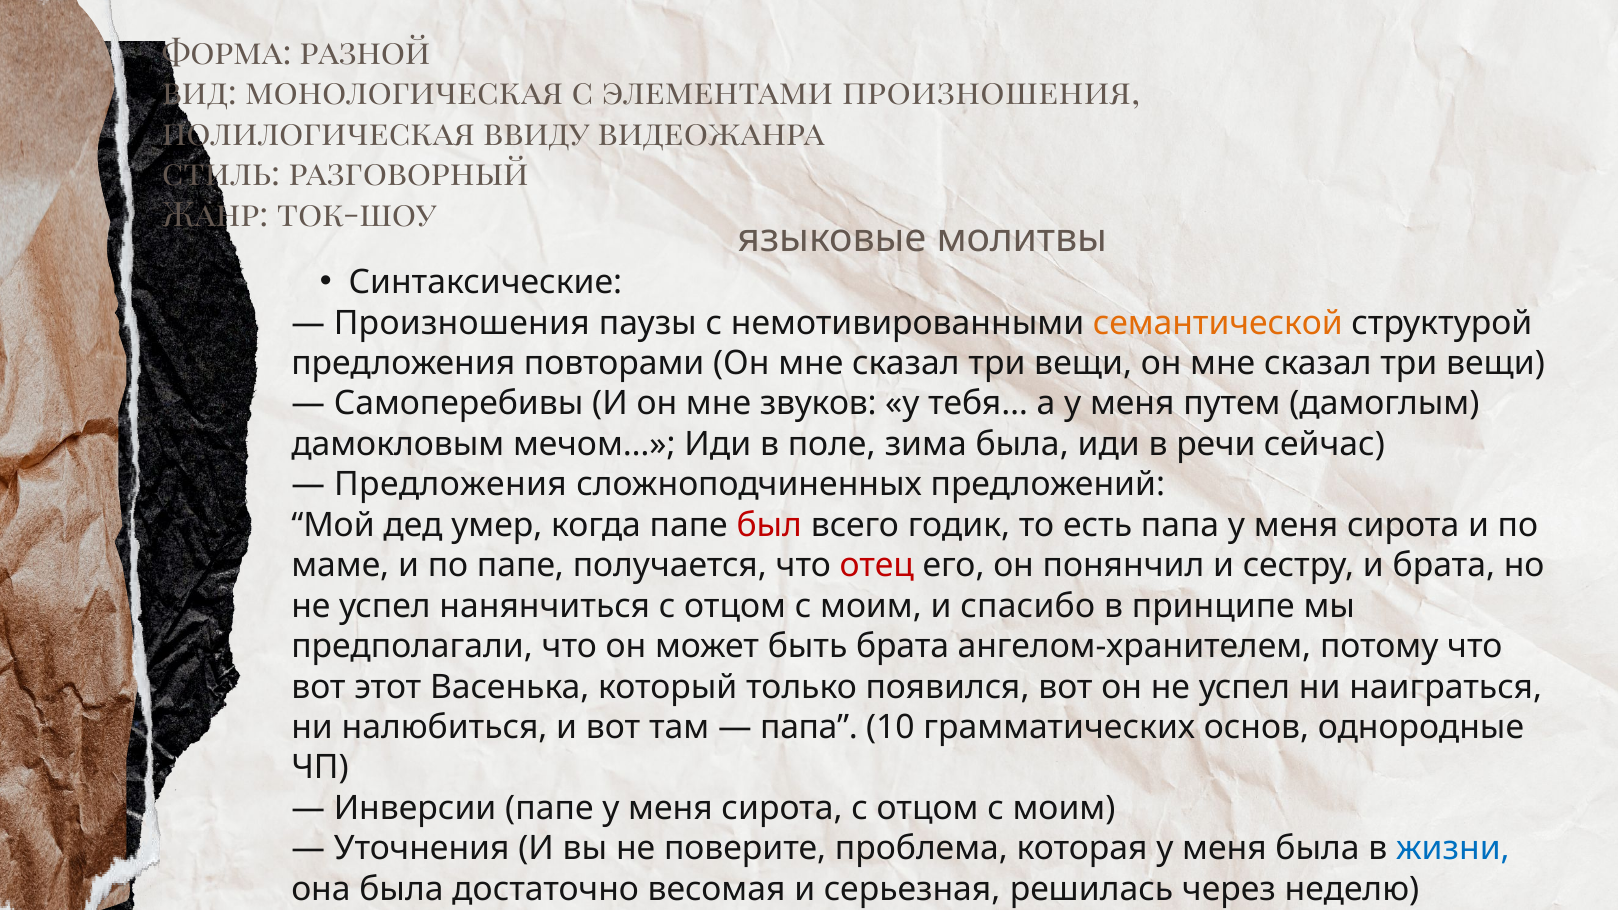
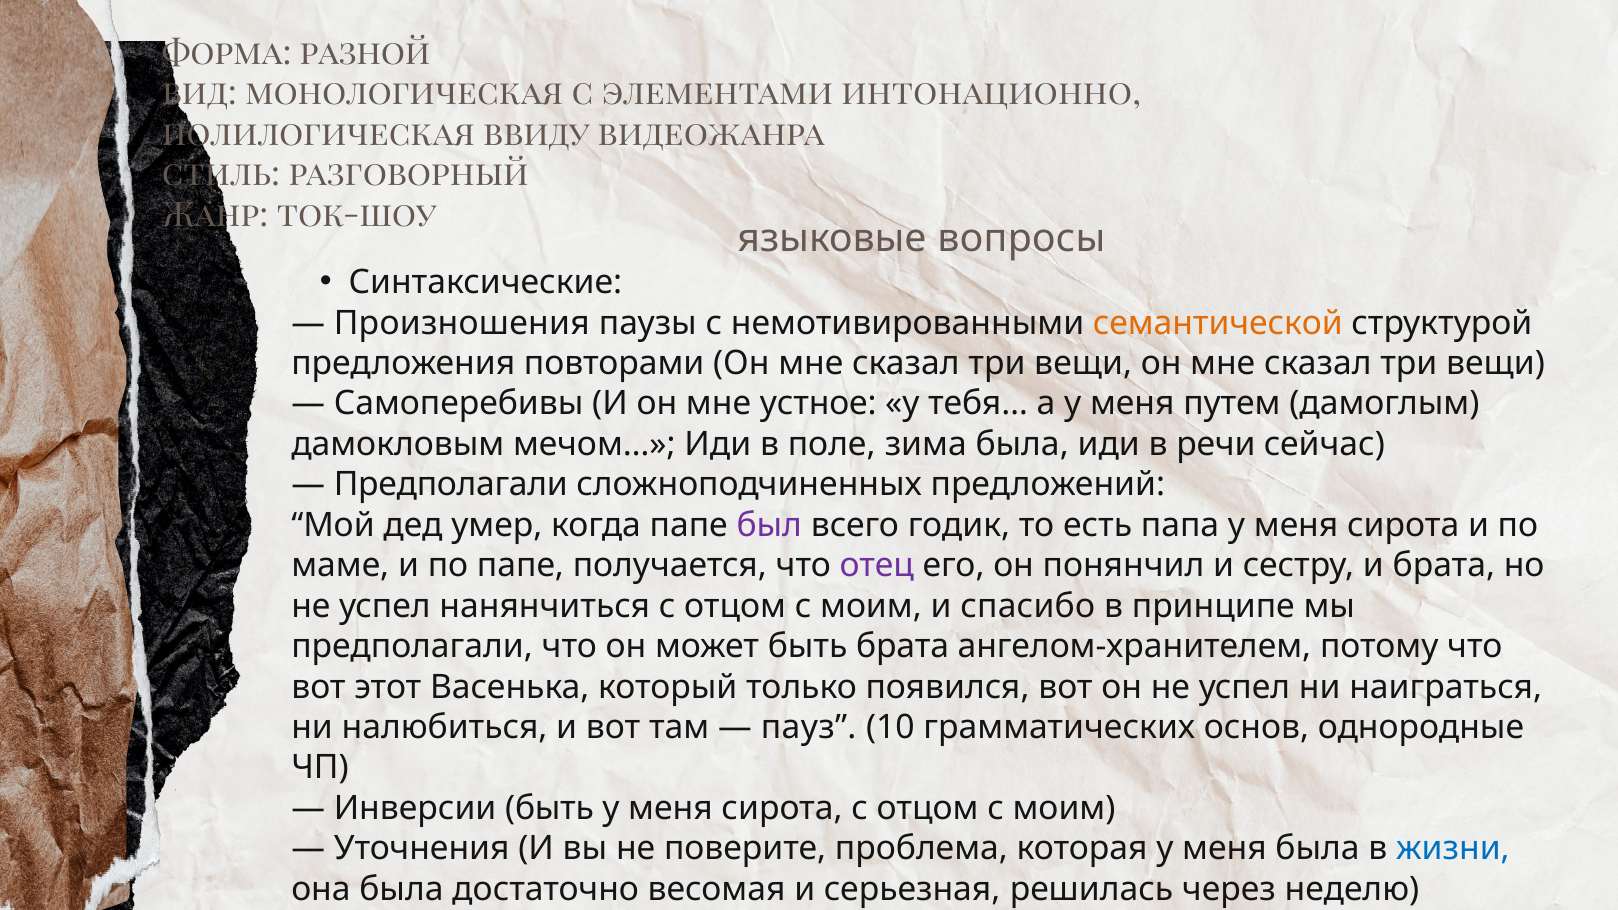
элементами произношения: произношения -> интонационно
молитвы: молитвы -> вопросы
звуков: звуков -> устное
Предложения at (450, 485): Предложения -> Предполагали
был colour: red -> purple
отец colour: red -> purple
папа at (809, 728): папа -> пауз
Инверсии папе: папе -> быть
